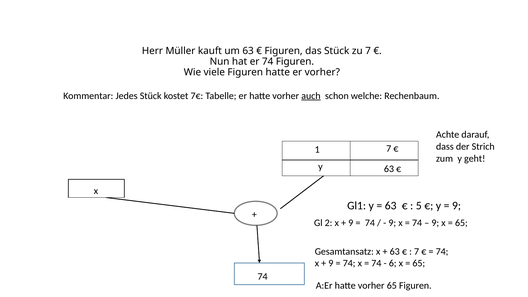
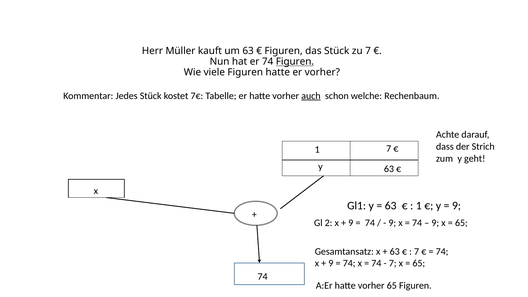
Figuren at (295, 62) underline: none -> present
5 at (419, 206): 5 -> 1
6 at (393, 263): 6 -> 7
